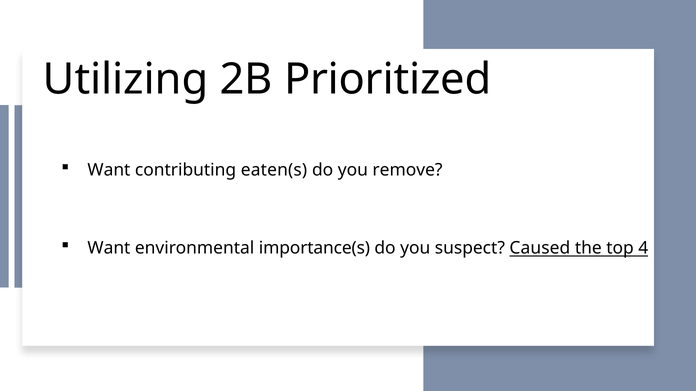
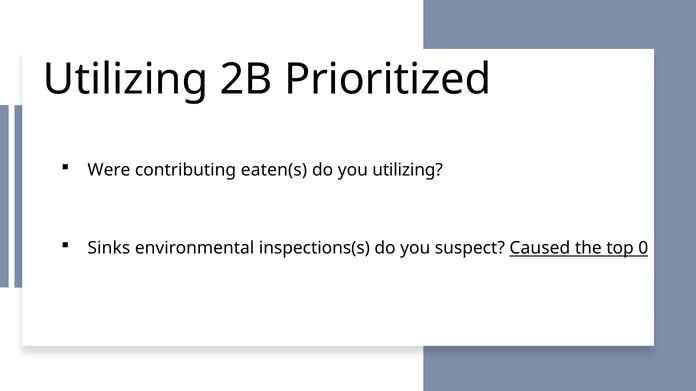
Want at (109, 170): Want -> Were
you remove: remove -> utilizing
Want at (109, 249): Want -> Sinks
importance(s: importance(s -> inspections(s
4: 4 -> 0
